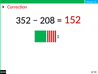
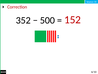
208: 208 -> 500
